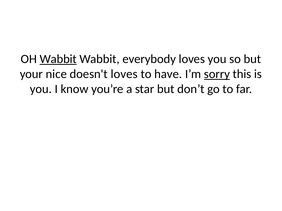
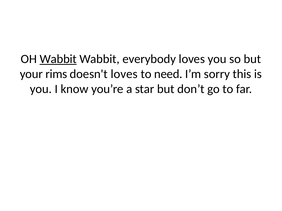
nice: nice -> rims
have: have -> need
sorry underline: present -> none
